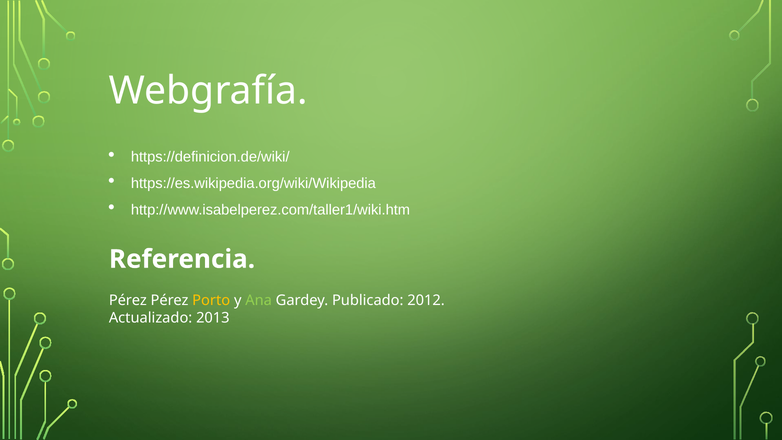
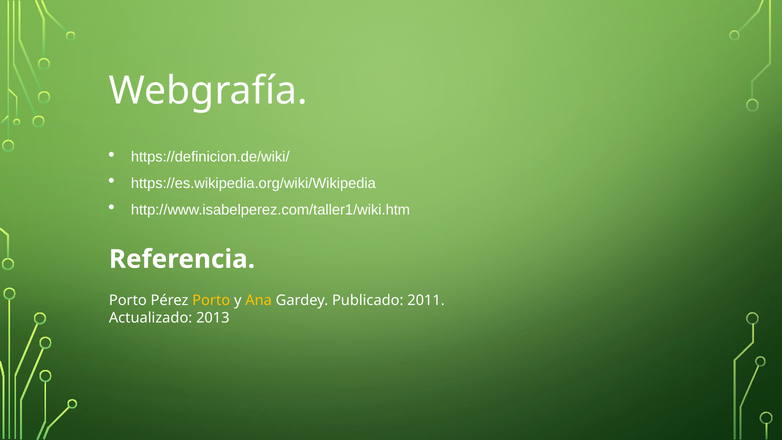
Pérez at (128, 300): Pérez -> Porto
Ana colour: light green -> yellow
2012: 2012 -> 2011
